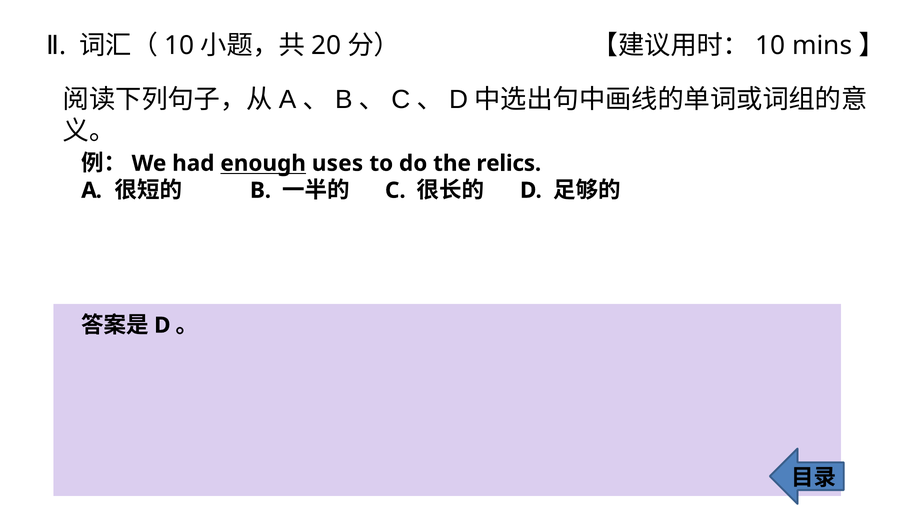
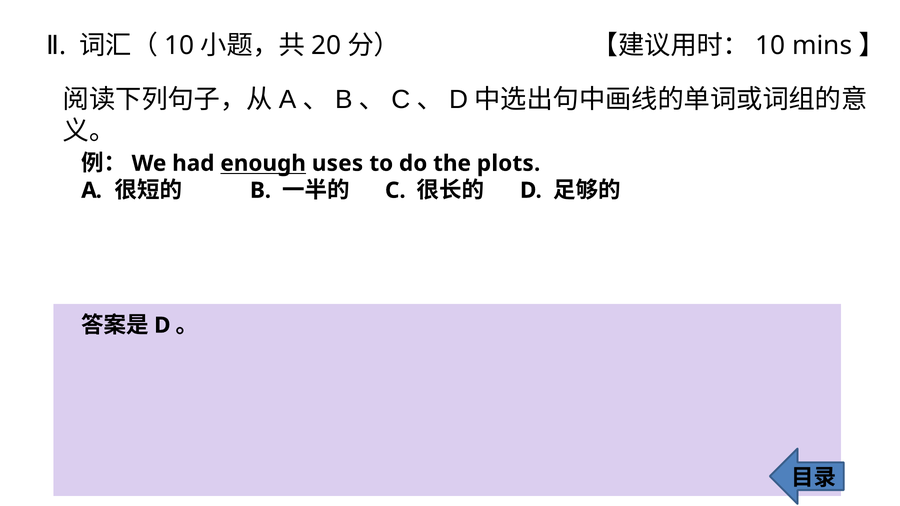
relics: relics -> plots
